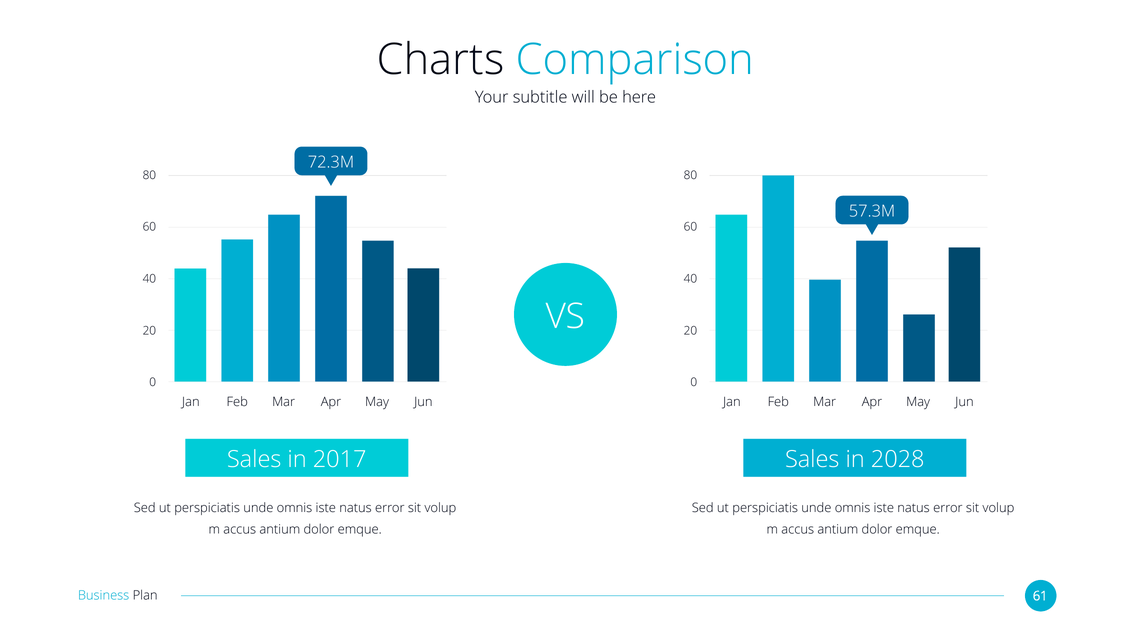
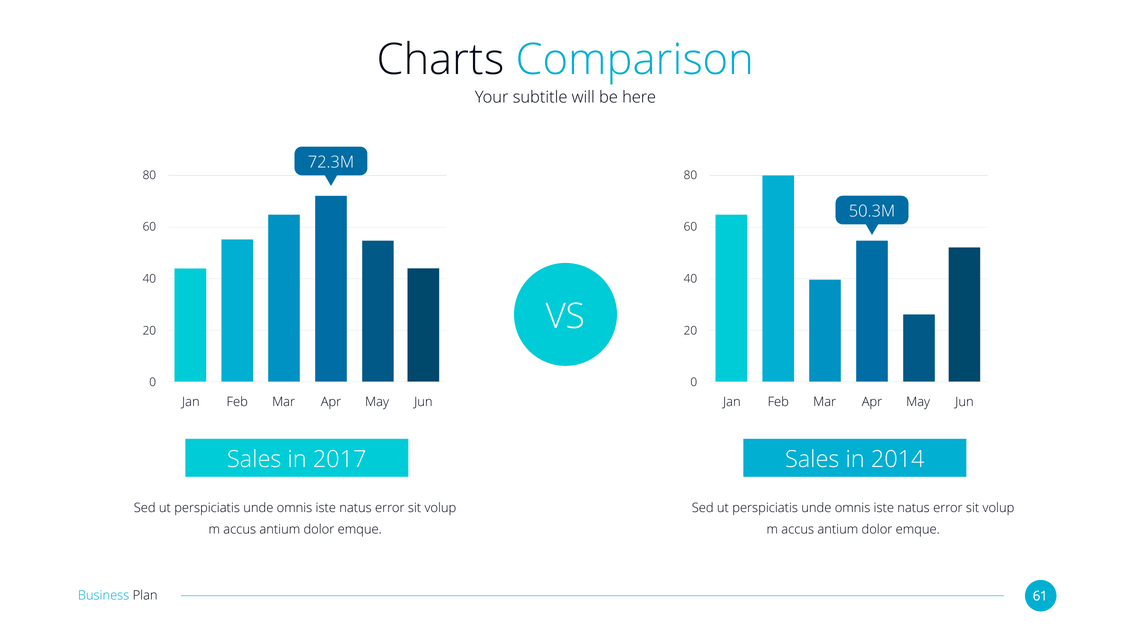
57.3M: 57.3M -> 50.3M
2028: 2028 -> 2014
